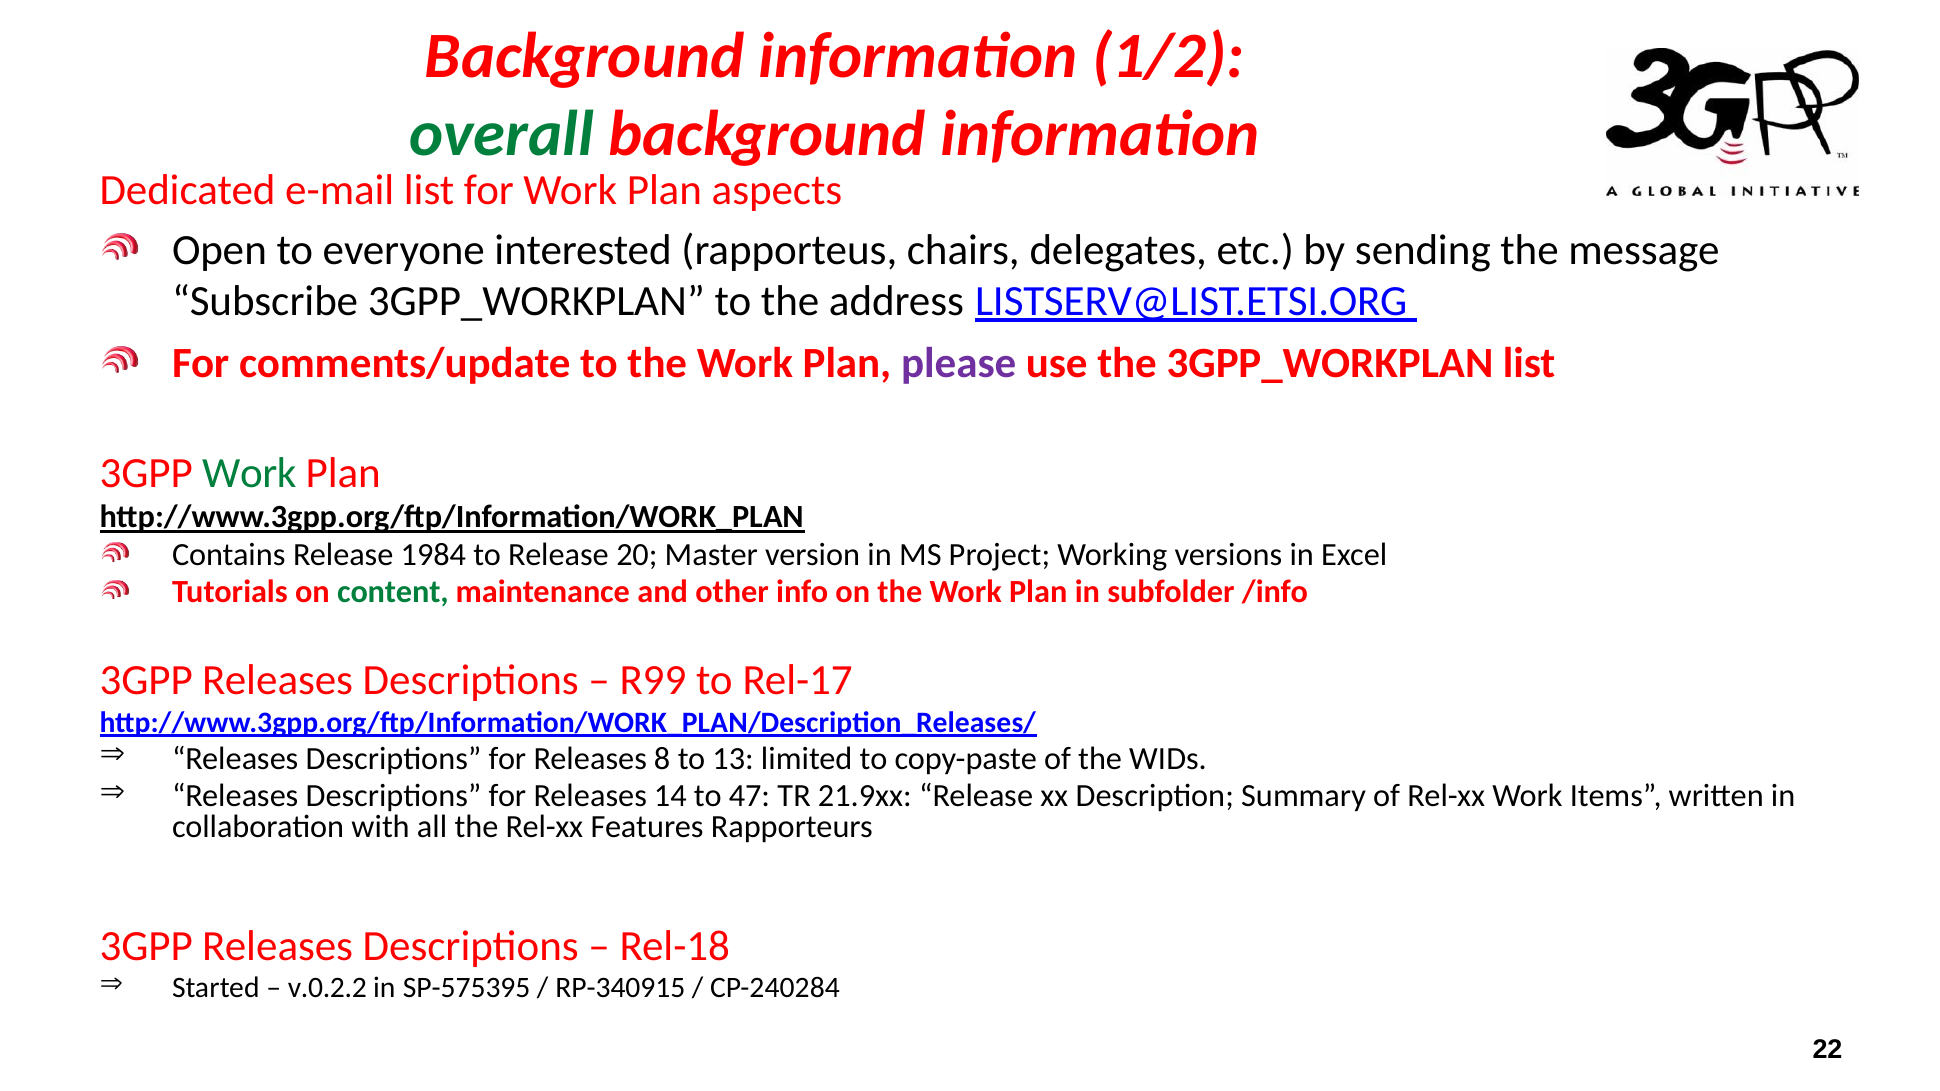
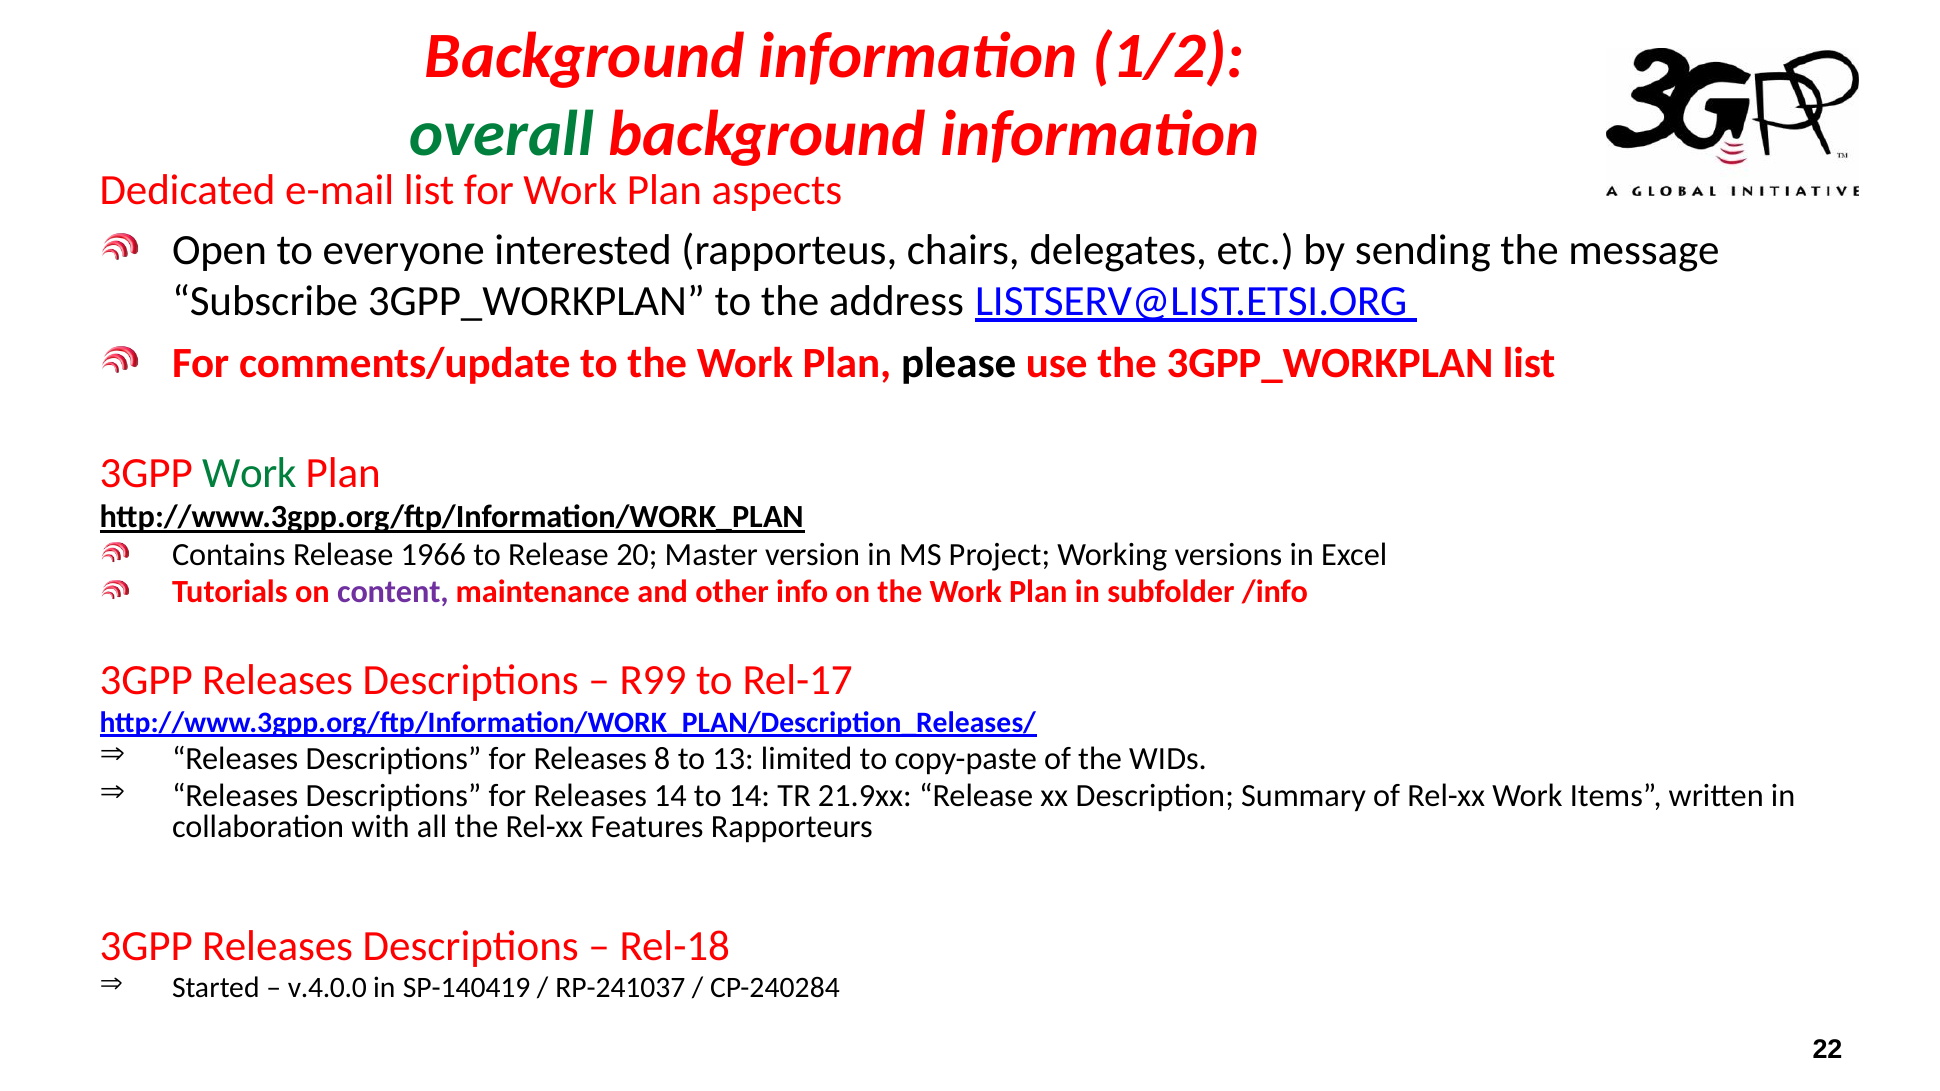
please colour: purple -> black
1984: 1984 -> 1966
content colour: green -> purple
to 47: 47 -> 14
v.0.2.2: v.0.2.2 -> v.4.0.0
SP-575395: SP-575395 -> SP-140419
RP-340915: RP-340915 -> RP-241037
